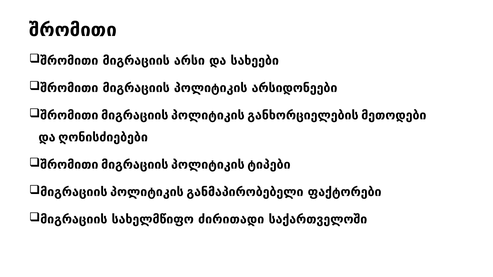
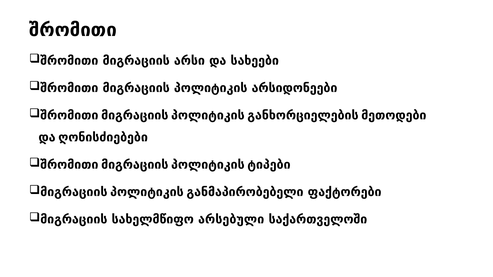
ძირითადი: ძირითადი -> არსებული
